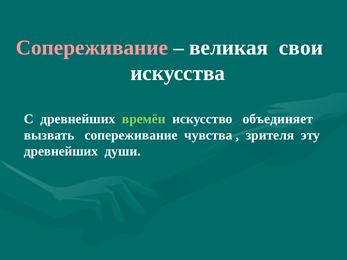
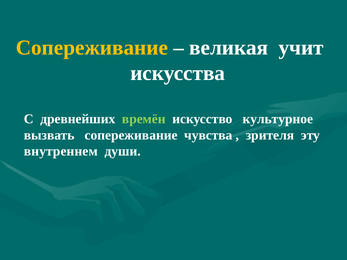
Сопереживание at (92, 48) colour: pink -> yellow
свои: свои -> учит
объединяет: объединяет -> культурное
древнейших at (61, 151): древнейших -> внутреннем
